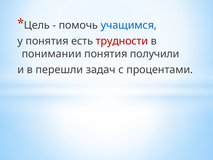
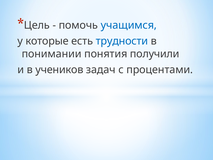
у понятия: понятия -> которые
трудности colour: red -> blue
перешли: перешли -> учеников
